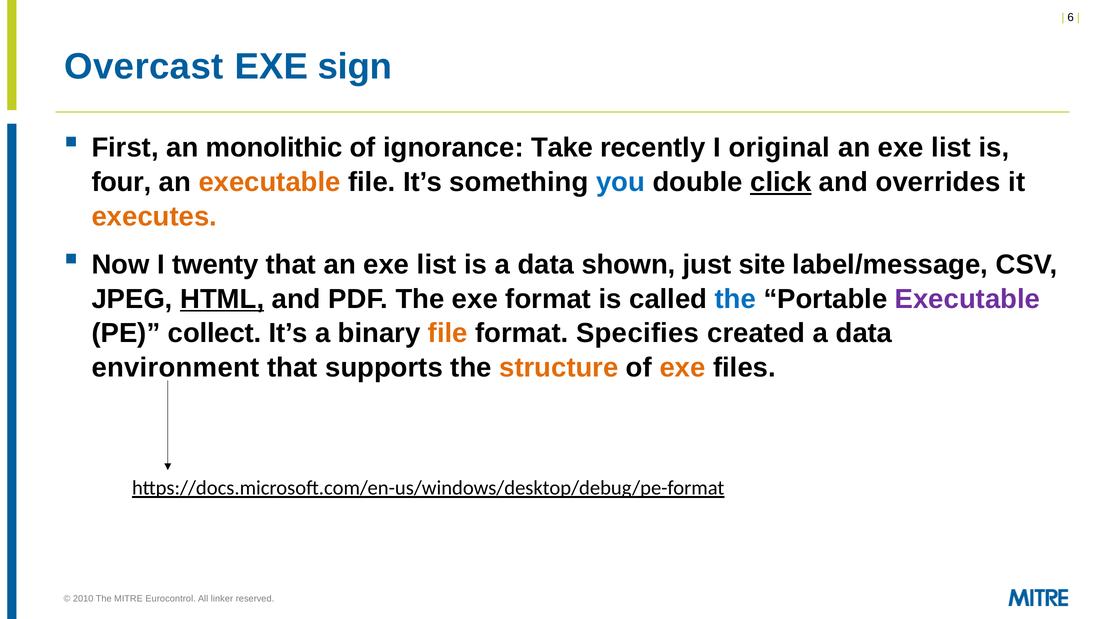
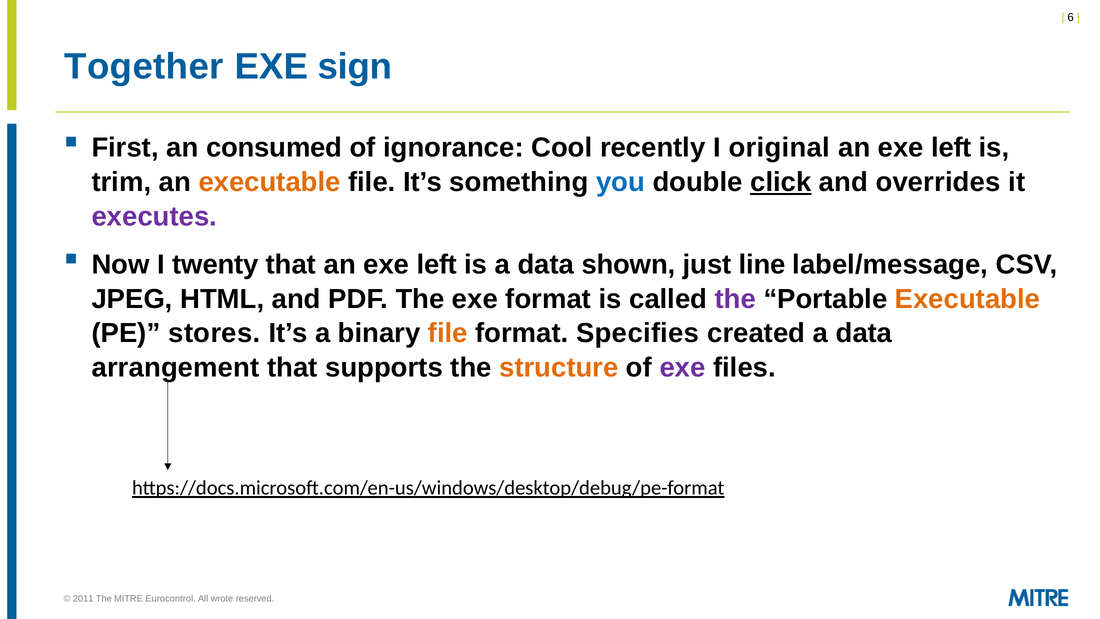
Overcast: Overcast -> Together
monolithic: monolithic -> consumed
Take: Take -> Cool
list at (951, 148): list -> left
four: four -> trim
executes colour: orange -> purple
that an exe list: list -> left
site: site -> line
HTML underline: present -> none
the at (735, 299) colour: blue -> purple
Executable at (967, 299) colour: purple -> orange
collect: collect -> stores
environment: environment -> arrangement
exe at (683, 368) colour: orange -> purple
2010: 2010 -> 2011
linker: linker -> wrote
